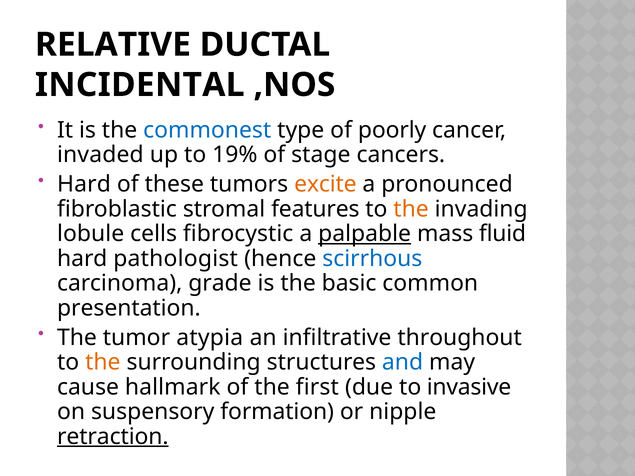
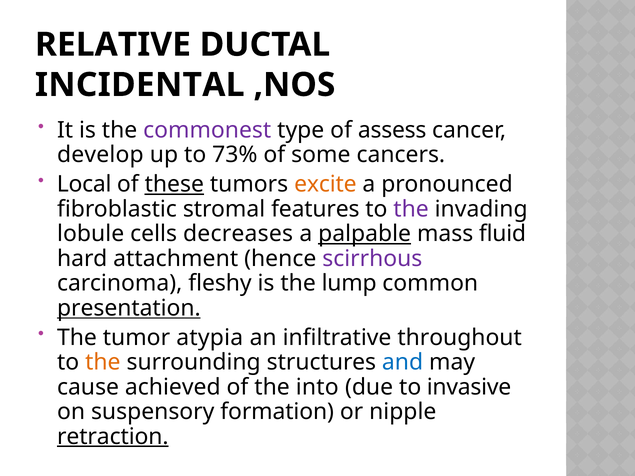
commonest colour: blue -> purple
poorly: poorly -> assess
invaded: invaded -> develop
19%: 19% -> 73%
stage: stage -> some
Hard at (84, 185): Hard -> Local
these underline: none -> present
the at (411, 209) colour: orange -> purple
fibrocystic: fibrocystic -> decreases
pathologist: pathologist -> attachment
scirrhous colour: blue -> purple
grade: grade -> fleshy
basic: basic -> lump
presentation underline: none -> present
hallmark: hallmark -> achieved
first: first -> into
